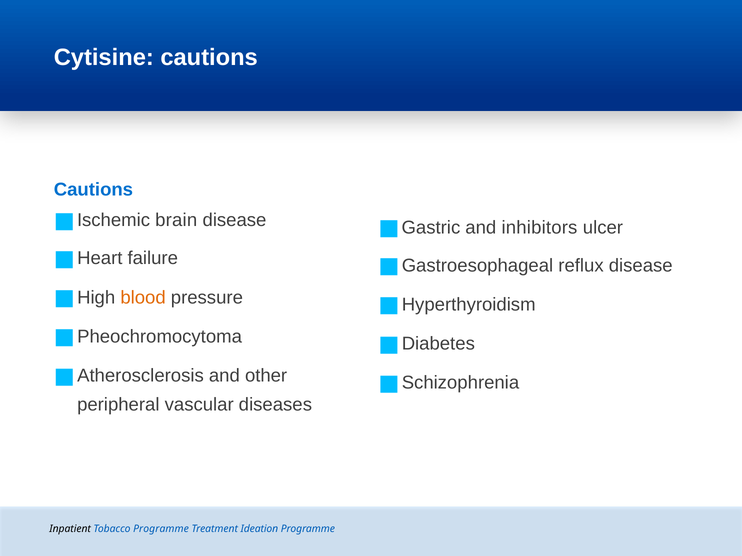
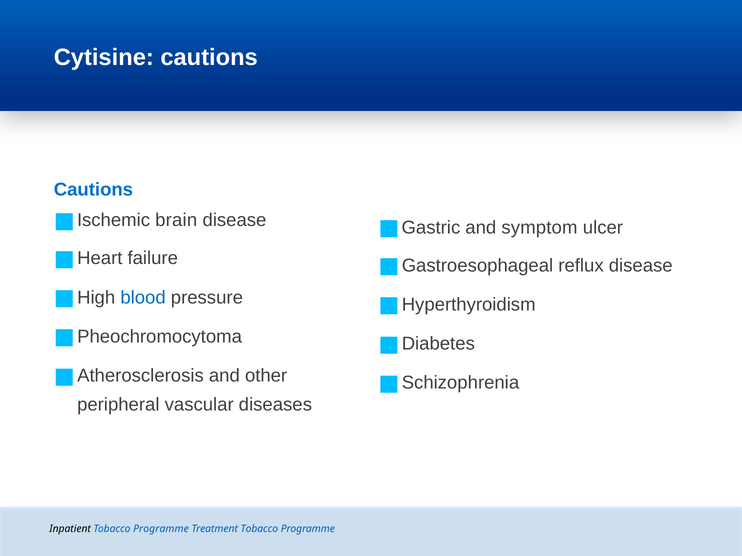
inhibitors: inhibitors -> symptom
blood colour: orange -> blue
Treatment Ideation: Ideation -> Tobacco
